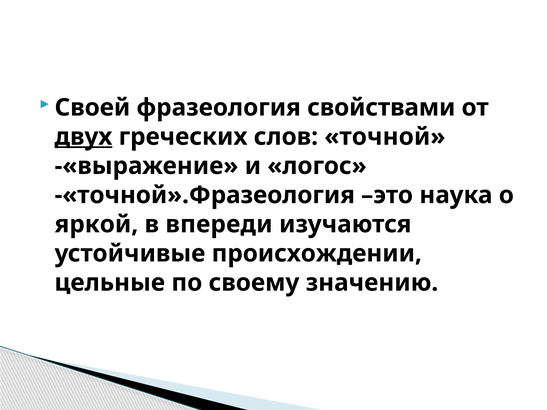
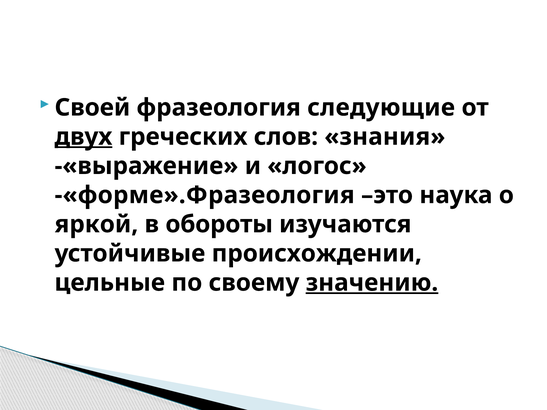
свойствами: свойствами -> следующие
точной: точной -> знания
-«точной».Фразеология: -«точной».Фразеология -> -«форме».Фразеология
впереди: впереди -> обороты
значению underline: none -> present
